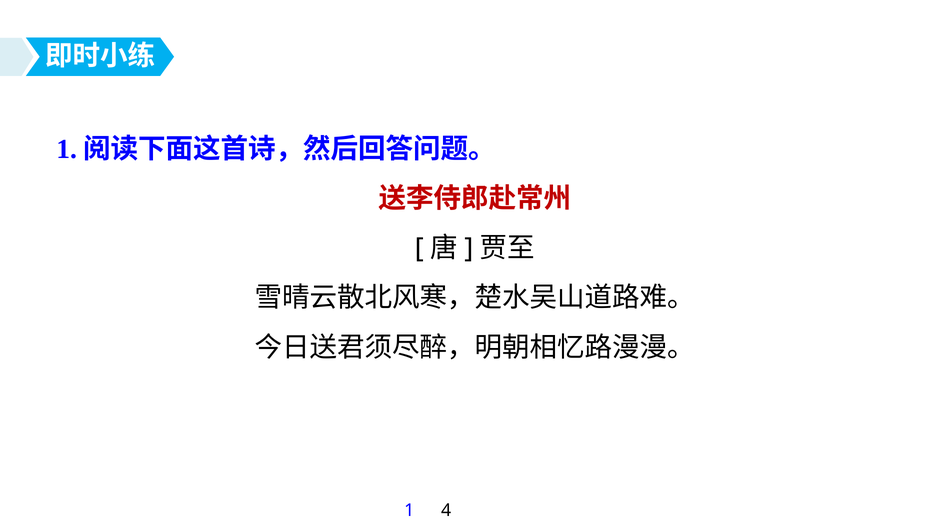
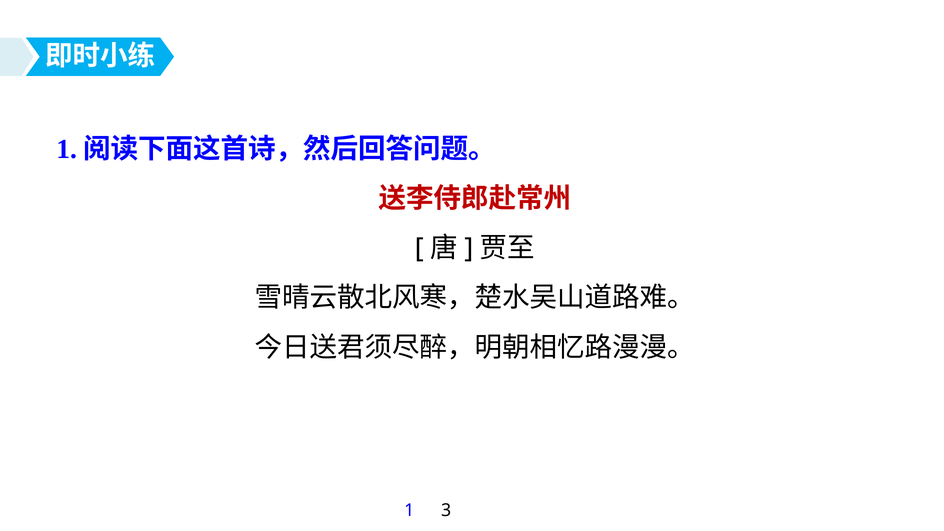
4: 4 -> 3
